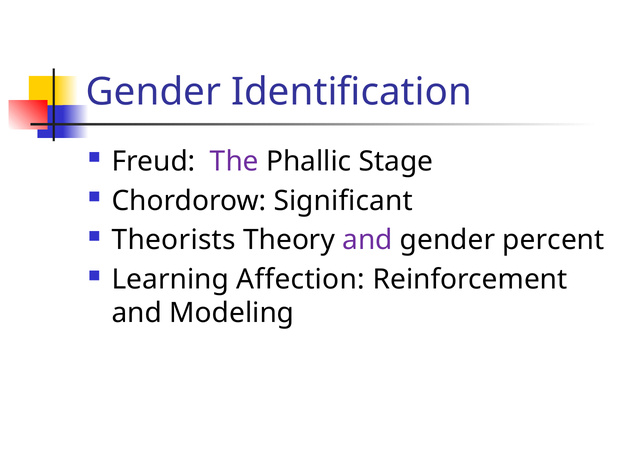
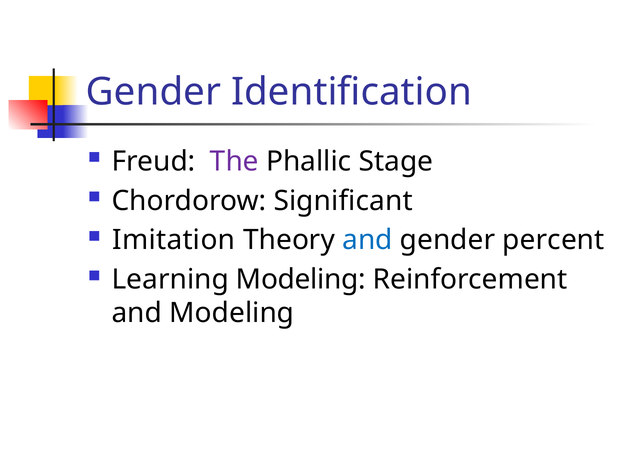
Theorists: Theorists -> Imitation
and at (367, 240) colour: purple -> blue
Learning Affection: Affection -> Modeling
